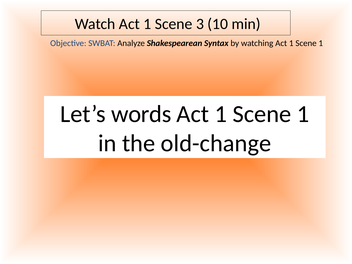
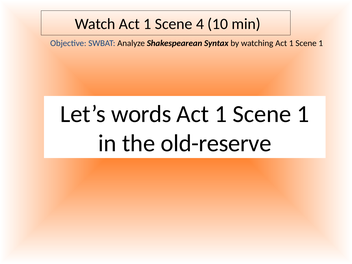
3: 3 -> 4
old-change: old-change -> old-reserve
